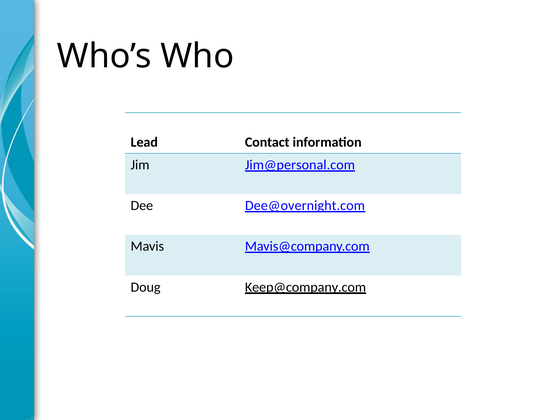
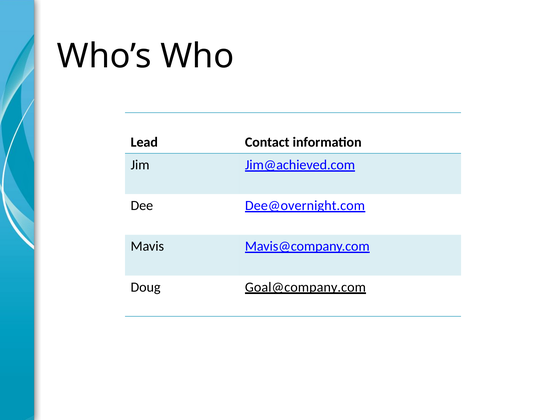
Jim@personal.com: Jim@personal.com -> Jim@achieved.com
Keep@company.com: Keep@company.com -> Goal@company.com
